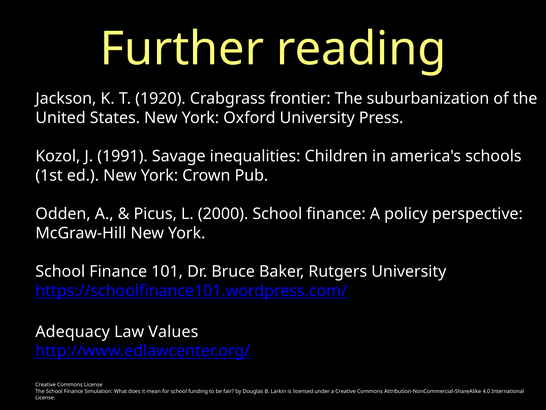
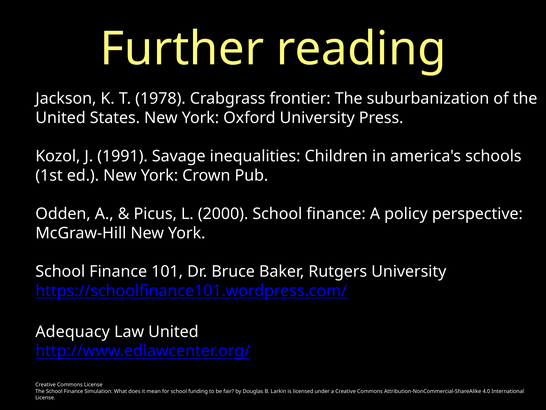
1920: 1920 -> 1978
Law Values: Values -> United
